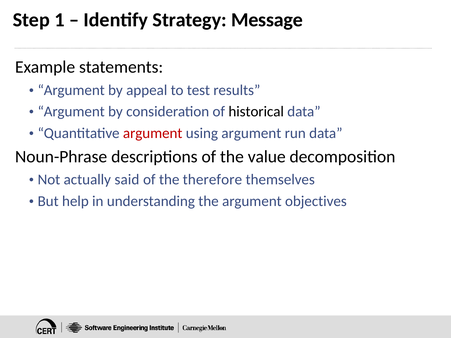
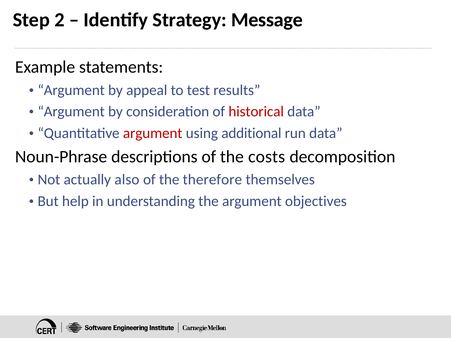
1: 1 -> 2
historical colour: black -> red
using argument: argument -> additional
value: value -> costs
said: said -> also
